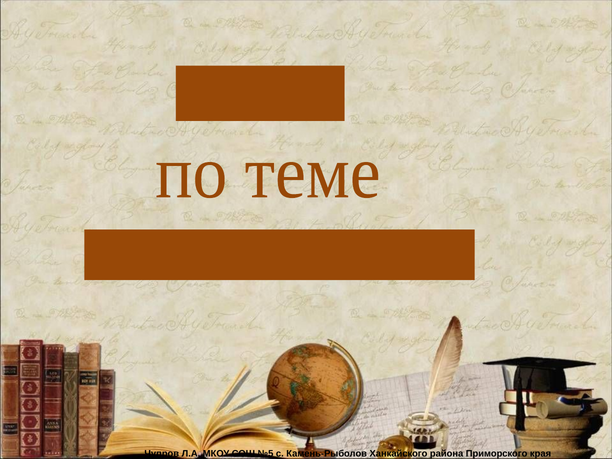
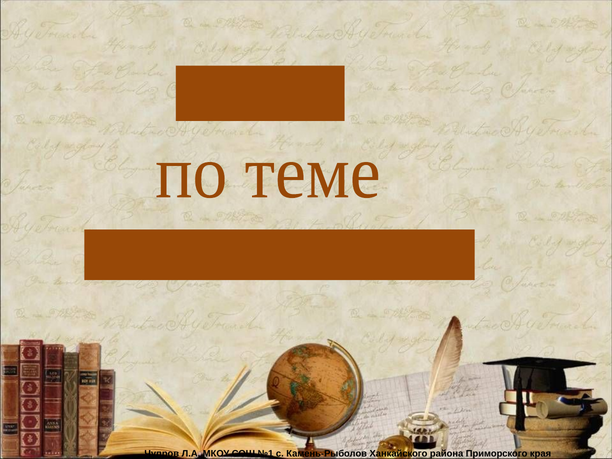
№5: №5 -> №1
